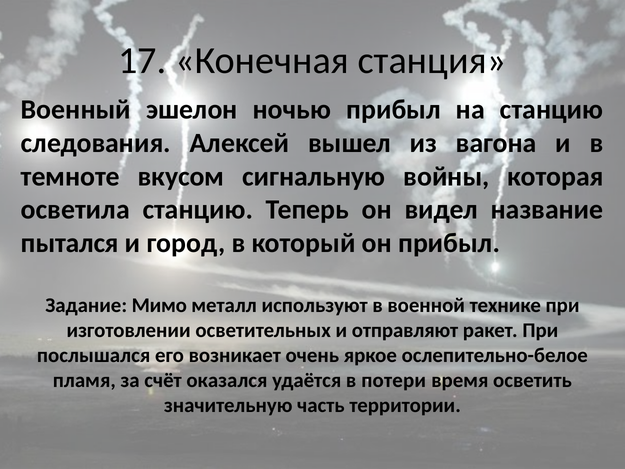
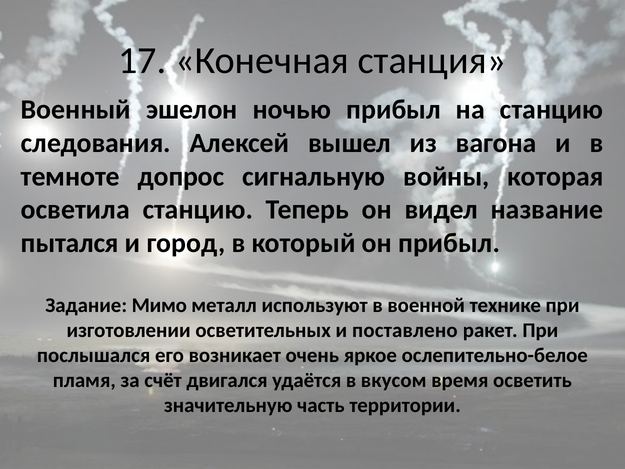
вкусом: вкусом -> допрос
отправляют: отправляют -> поставлено
оказался: оказался -> двигался
потери: потери -> вкусом
